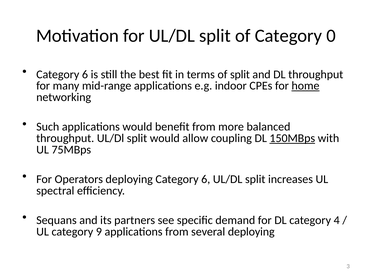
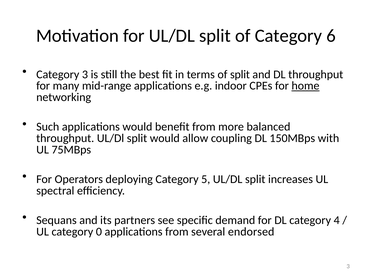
0: 0 -> 6
6 at (85, 74): 6 -> 3
150MBps underline: present -> none
deploying Category 6: 6 -> 5
9: 9 -> 0
several deploying: deploying -> endorsed
